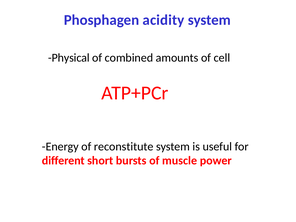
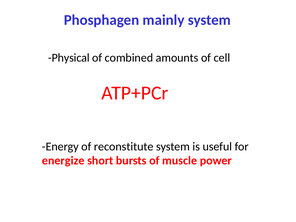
acidity: acidity -> mainly
different: different -> energize
